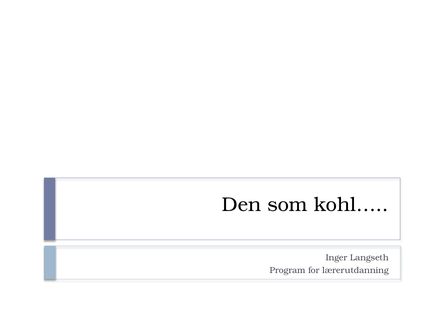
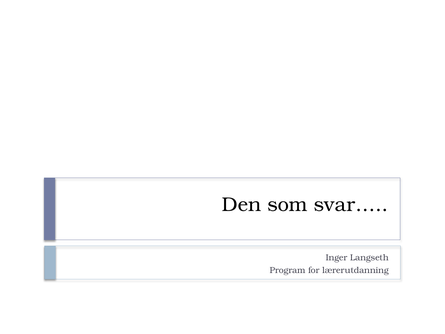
kohl…: kohl… -> svar…
